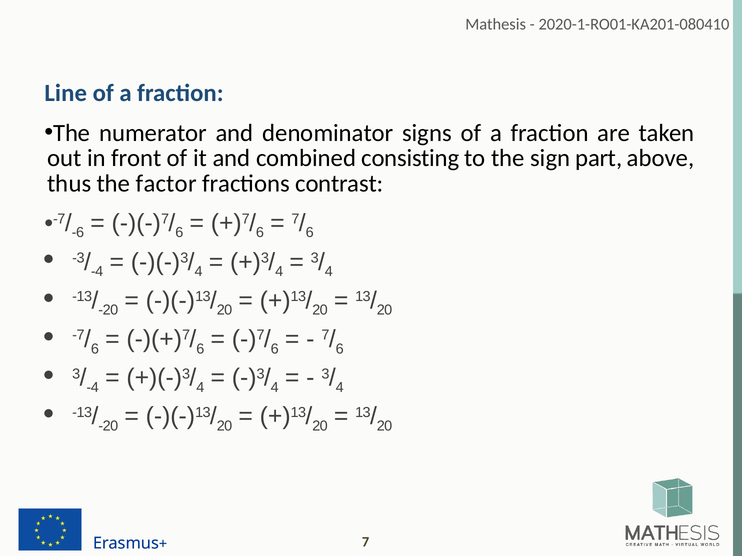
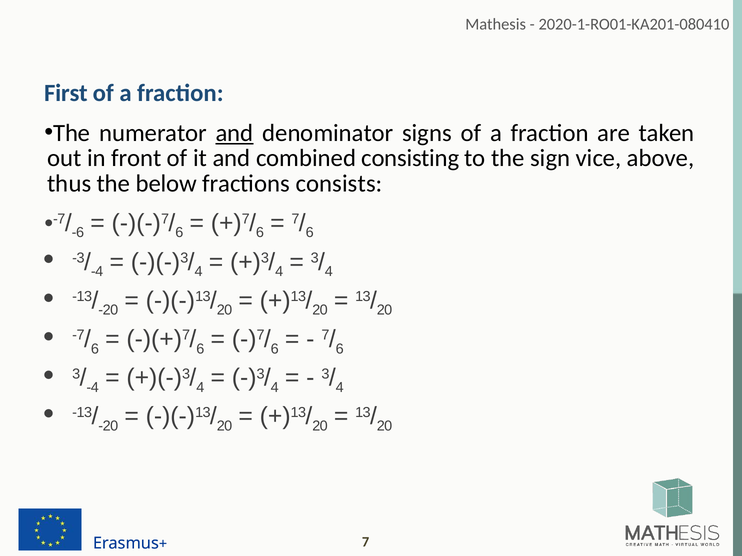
Line: Line -> First
and at (234, 133) underline: none -> present
part: part -> vice
factor: factor -> below
contrast: contrast -> consists
